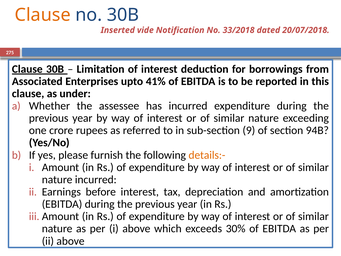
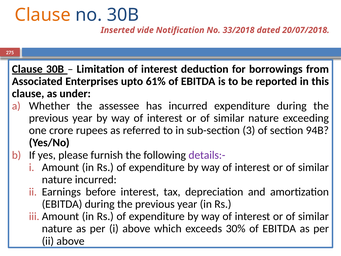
41%: 41% -> 61%
9: 9 -> 3
details:- colour: orange -> purple
